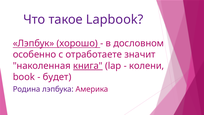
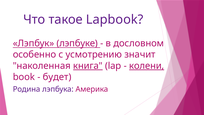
хорошо: хорошо -> лэпбуке
отработаете: отработаете -> усмотрению
колени underline: none -> present
